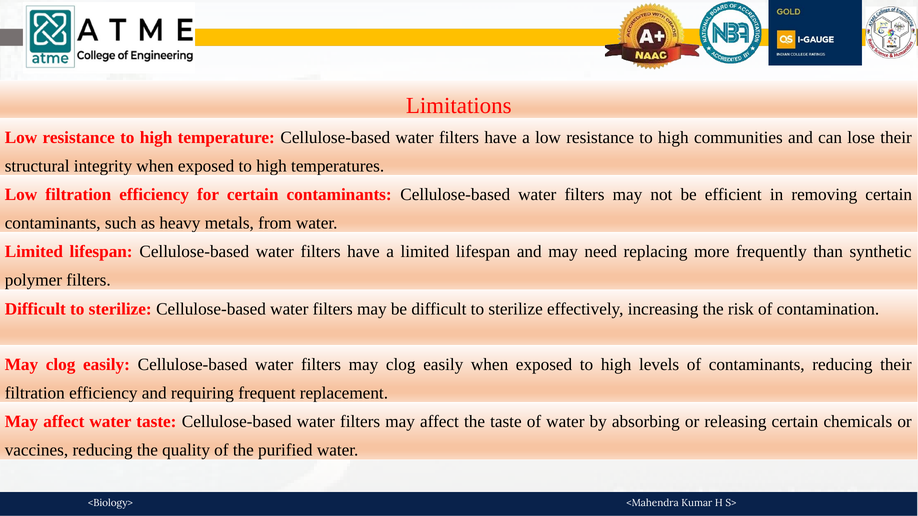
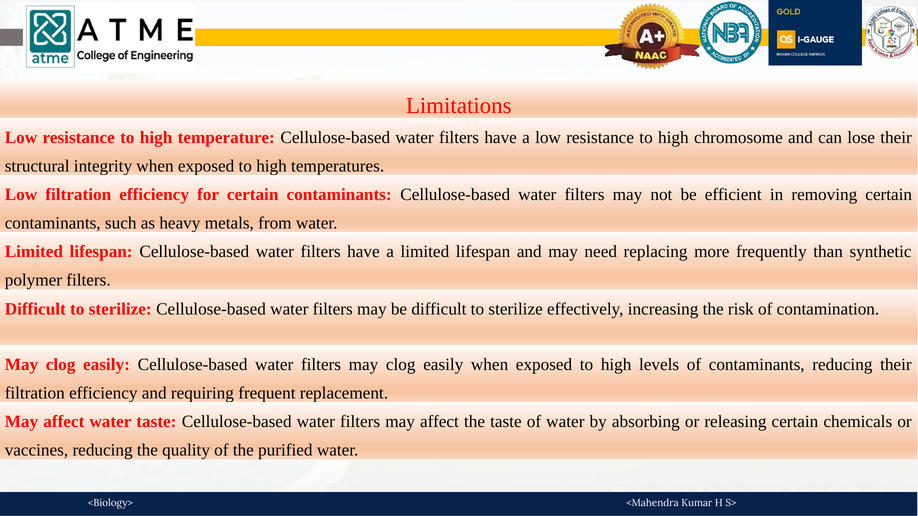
communities: communities -> chromosome
